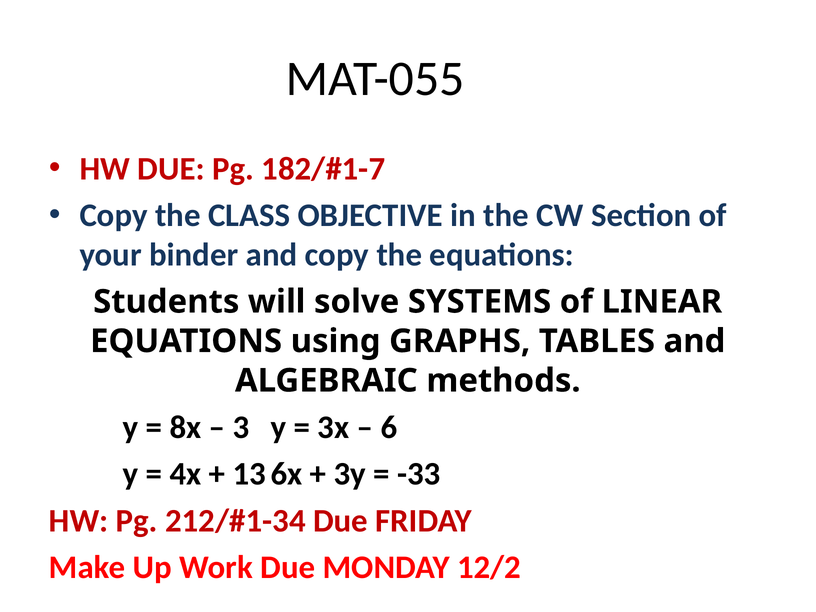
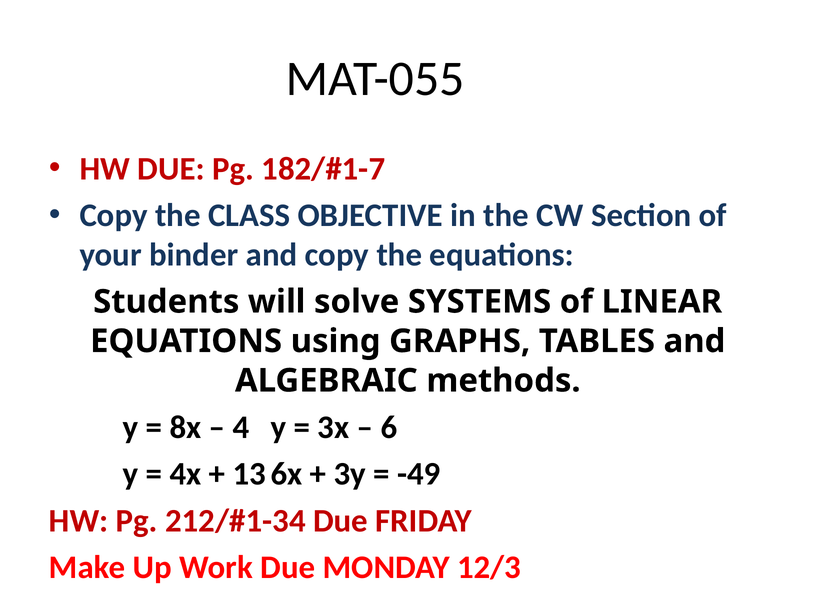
3: 3 -> 4
-33: -33 -> -49
12/2: 12/2 -> 12/3
